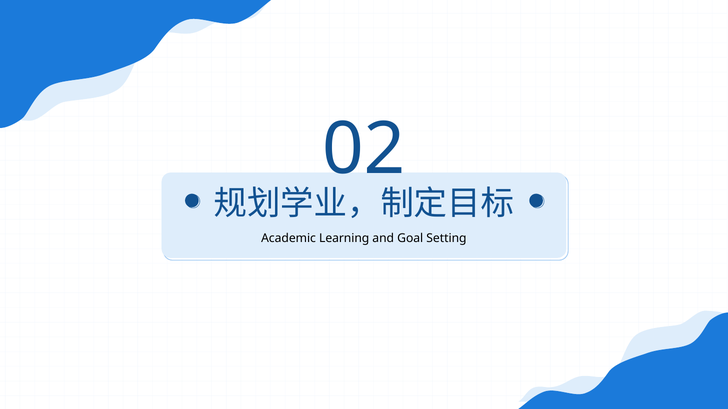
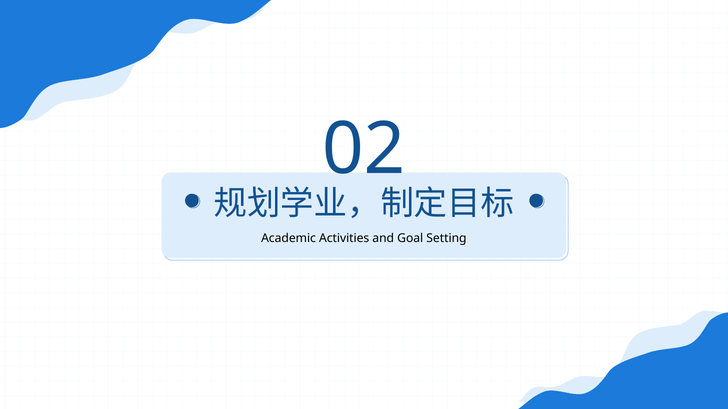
Learning: Learning -> Activities
